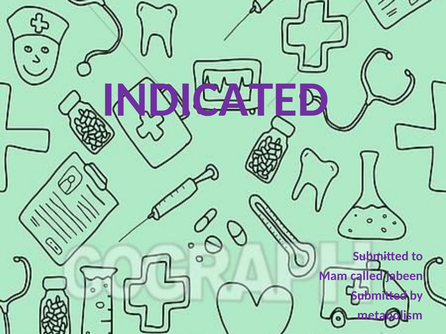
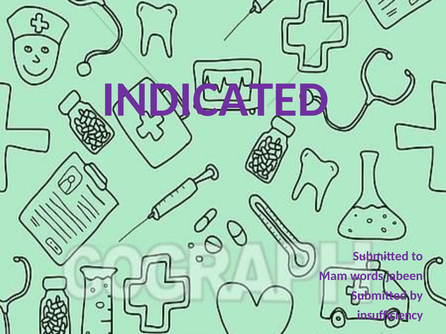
called: called -> words
metabolism: metabolism -> insufficiency
